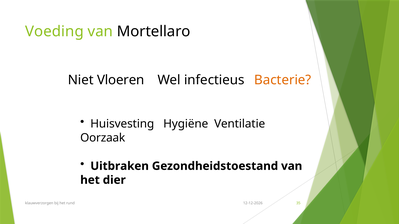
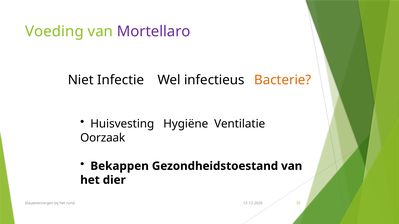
Mortellaro colour: black -> purple
Vloeren: Vloeren -> Infectie
Uitbraken: Uitbraken -> Bekappen
